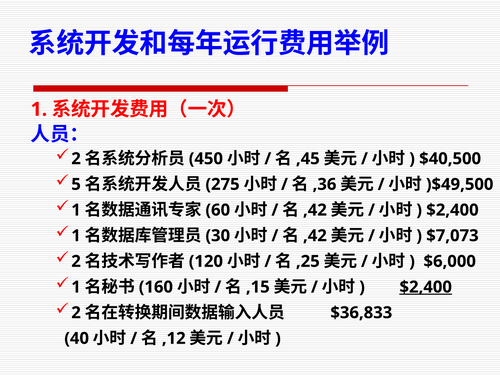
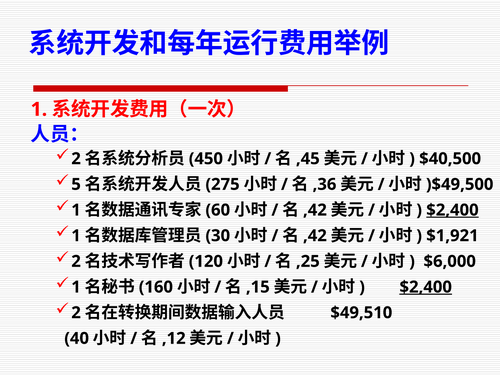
$2,400 at (452, 210) underline: none -> present
$7,073: $7,073 -> $1,921
$36,833: $36,833 -> $49,510
